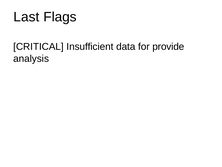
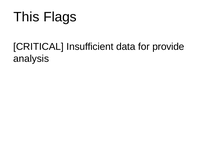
Last: Last -> This
